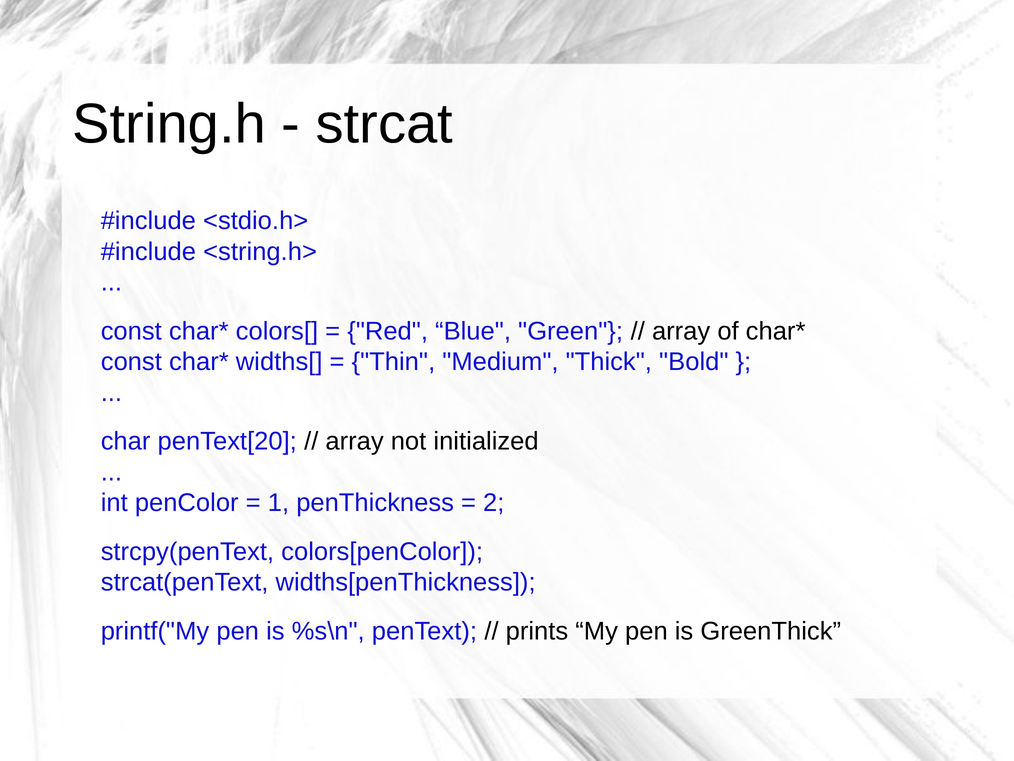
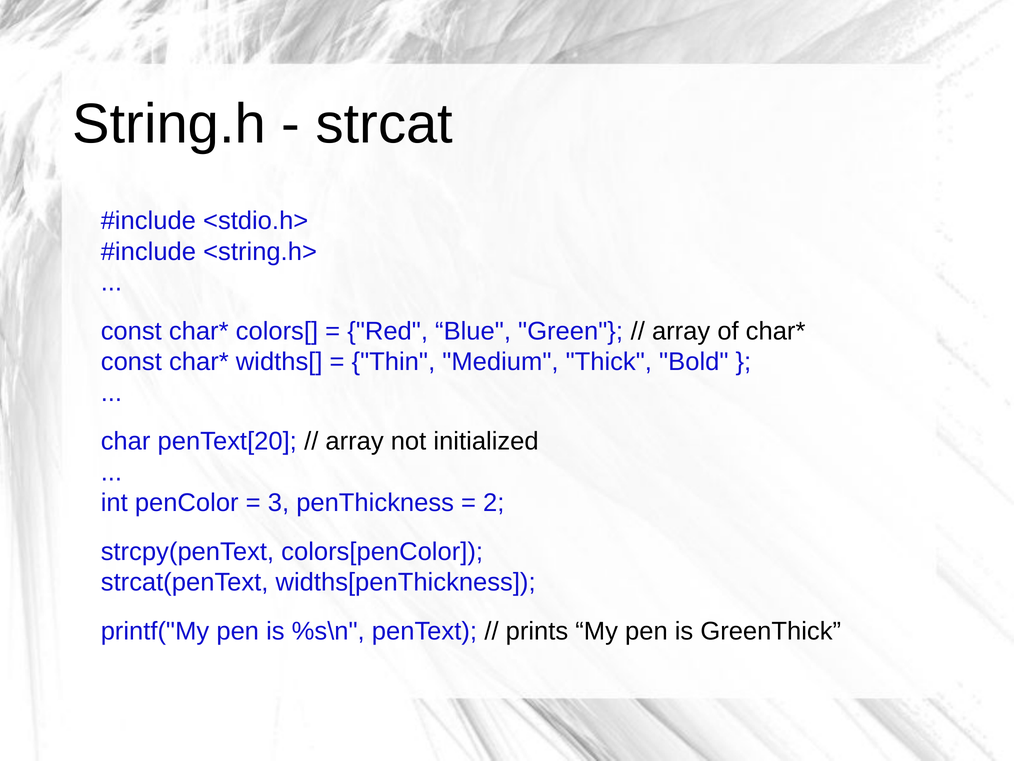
1: 1 -> 3
